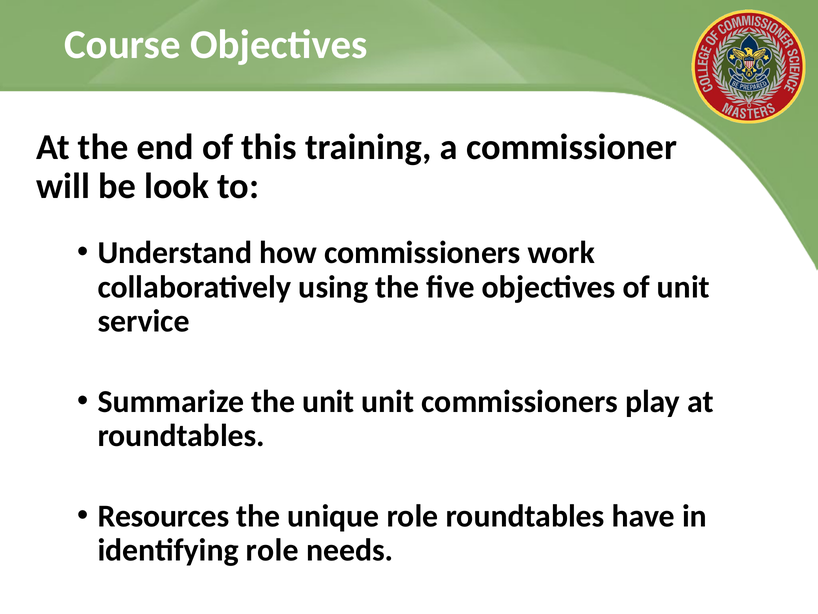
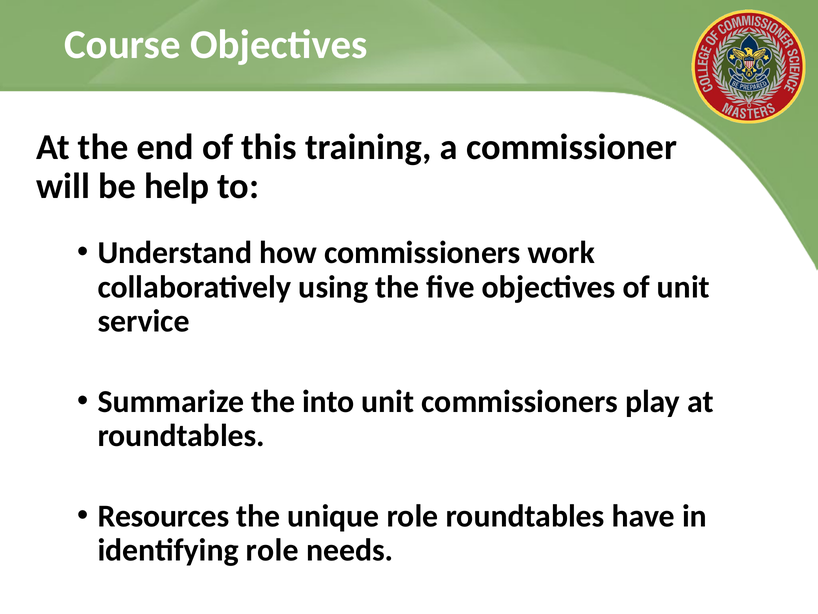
look: look -> help
the unit: unit -> into
